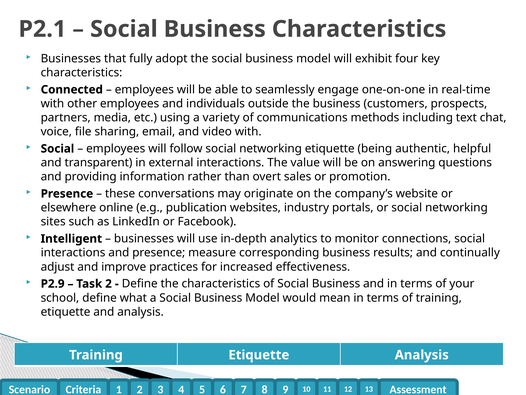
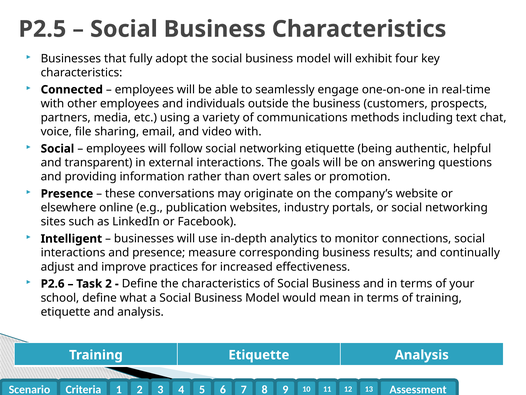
P2.1: P2.1 -> P2.5
value: value -> goals
P2.9: P2.9 -> P2.6
